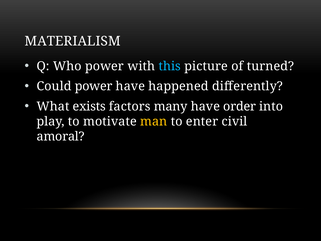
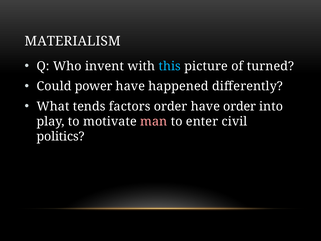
Who power: power -> invent
exists: exists -> tends
factors many: many -> order
man colour: yellow -> pink
amoral: amoral -> politics
